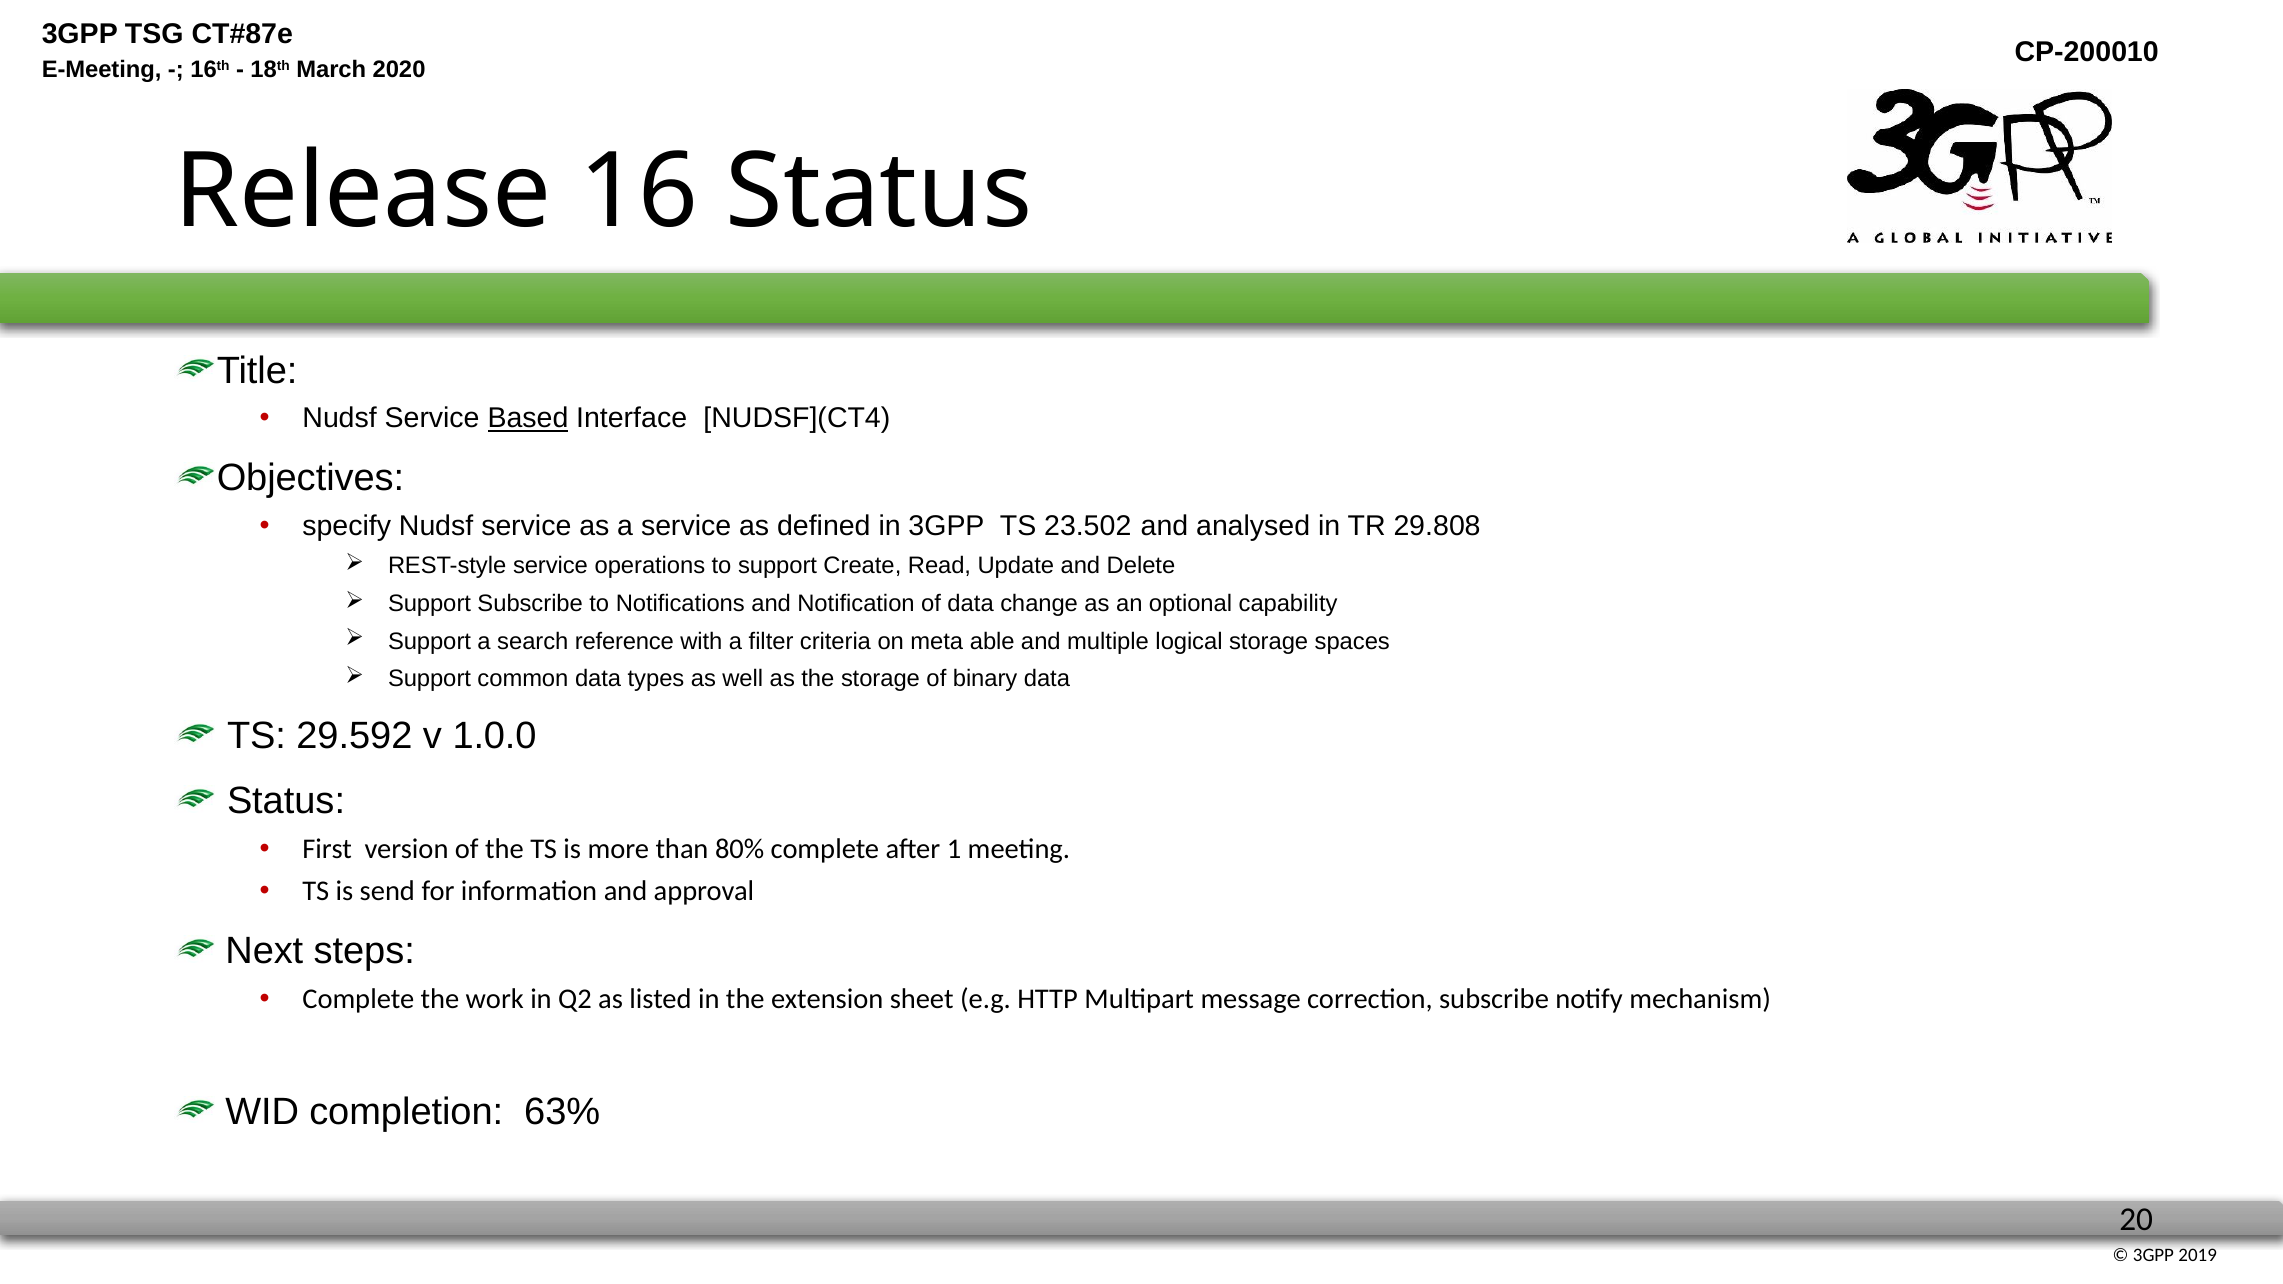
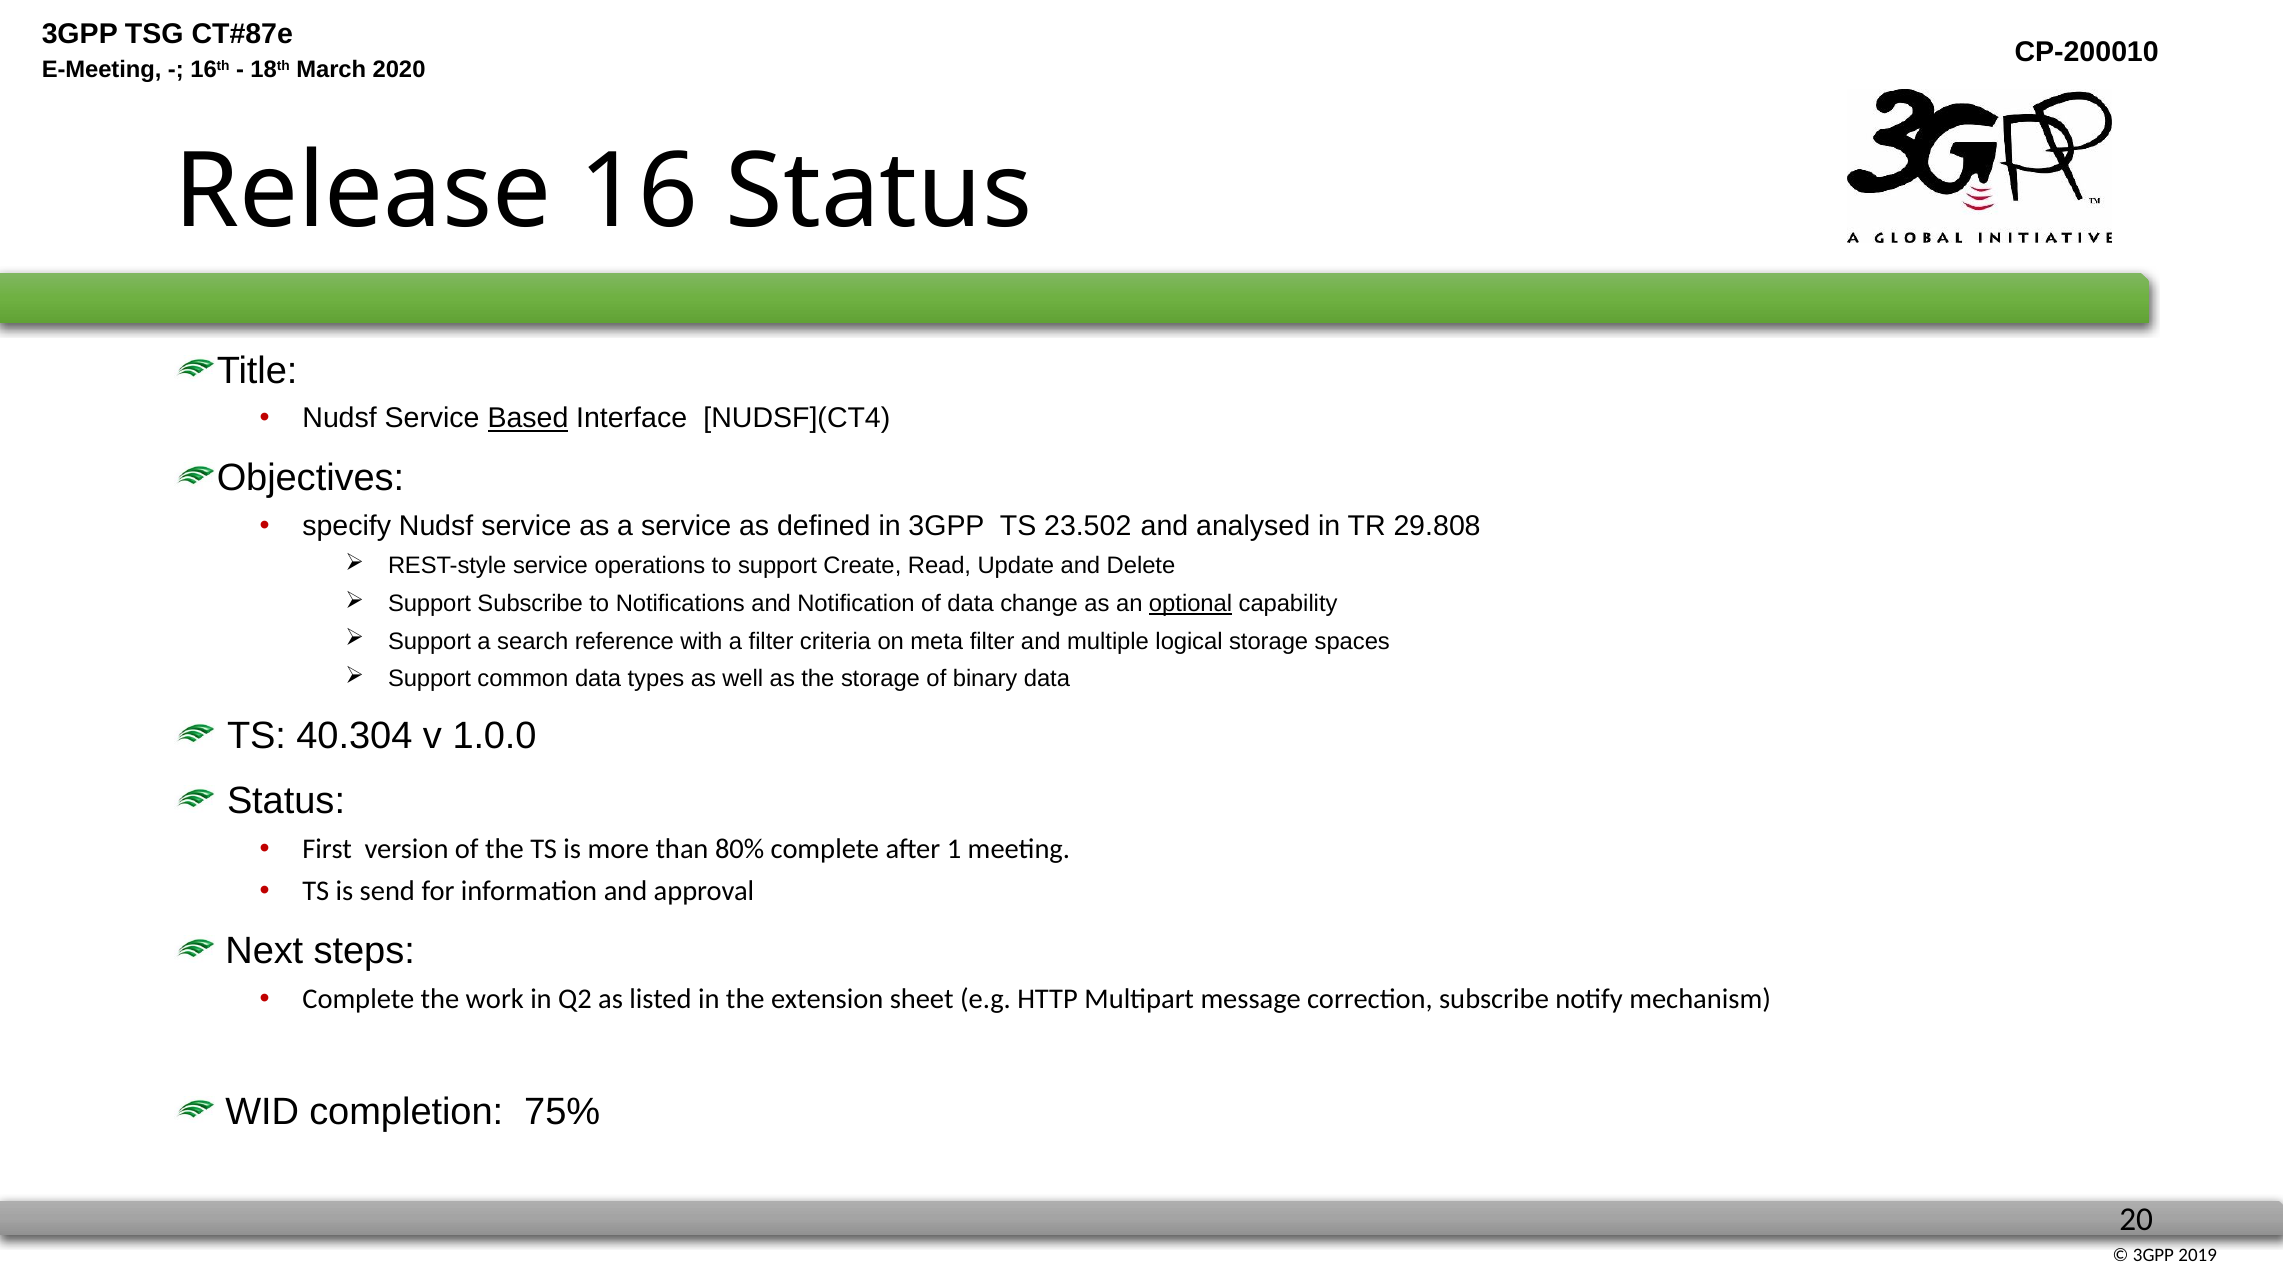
optional underline: none -> present
meta able: able -> filter
29.592: 29.592 -> 40.304
63%: 63% -> 75%
